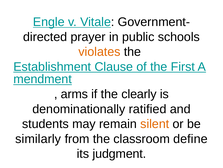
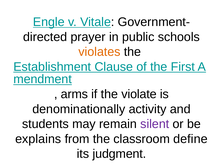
clearly: clearly -> violate
ratified: ratified -> activity
silent colour: orange -> purple
similarly: similarly -> explains
